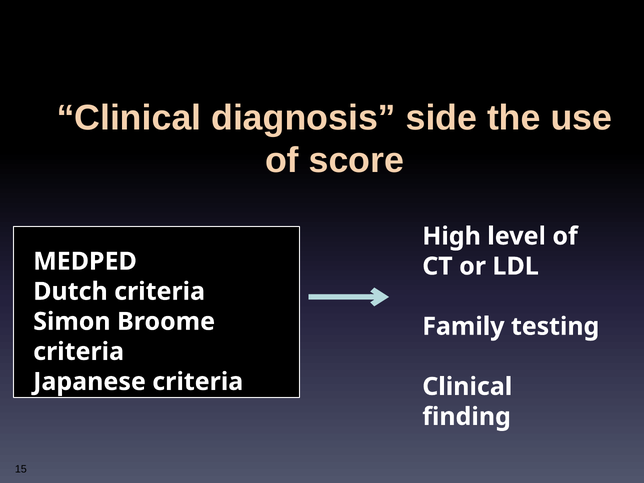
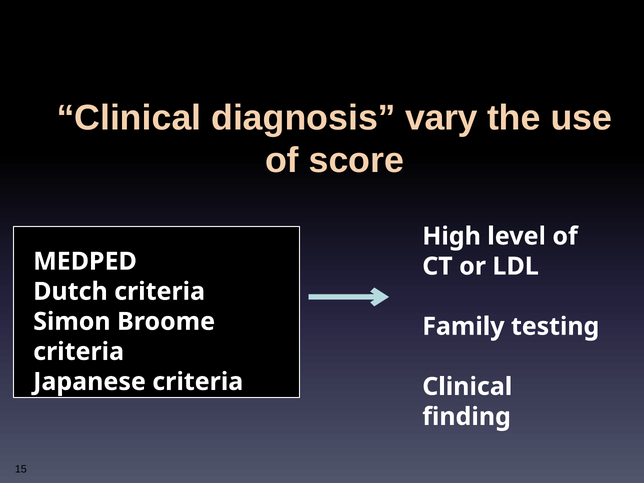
side: side -> vary
